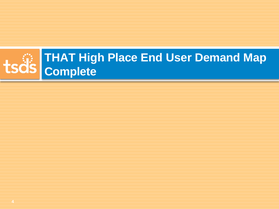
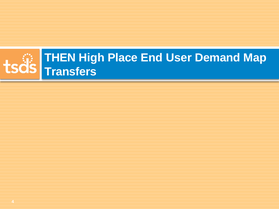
THAT: THAT -> THEN
Complete: Complete -> Transfers
